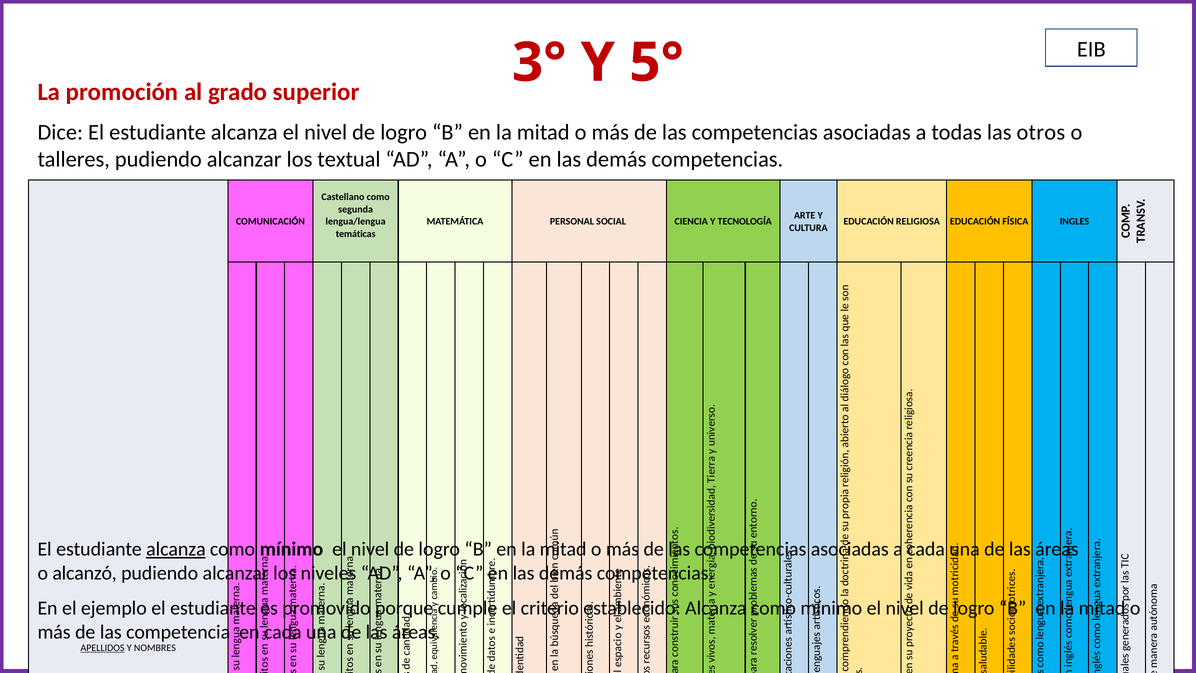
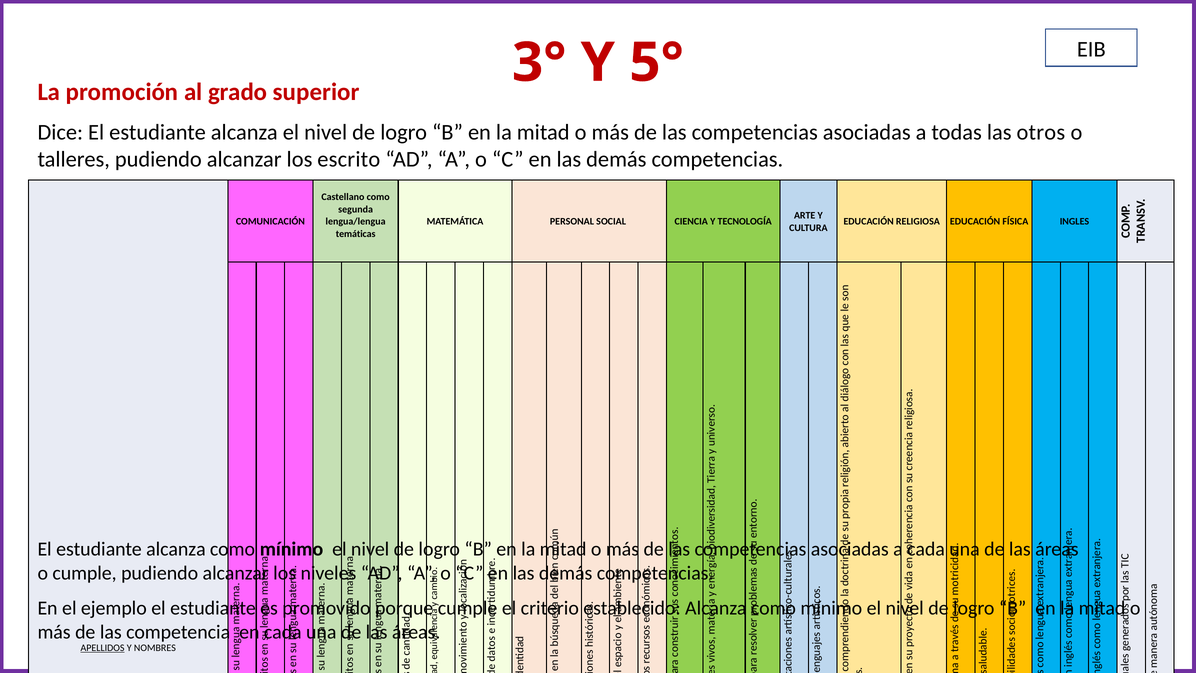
textual: textual -> escrito
alcanza at (176, 549) underline: present -> none
o alcanzó: alcanzó -> cumple
